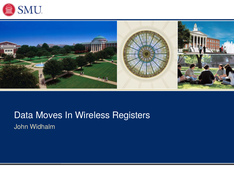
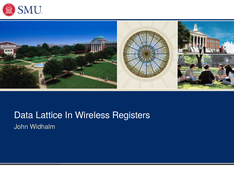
Moves: Moves -> Lattice
